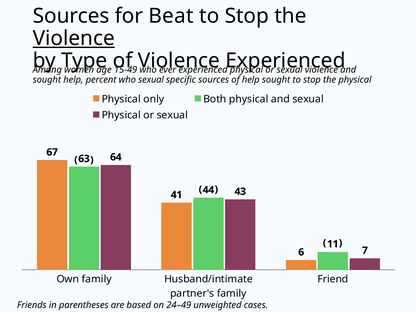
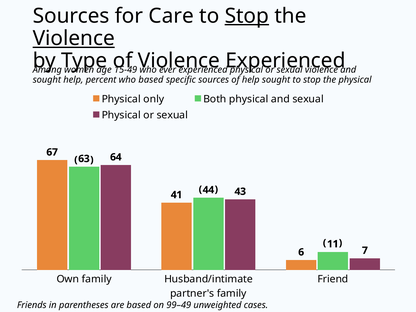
Beat: Beat -> Care
Stop at (247, 16) underline: none -> present
who sexual: sexual -> based
24–49: 24–49 -> 99–49
